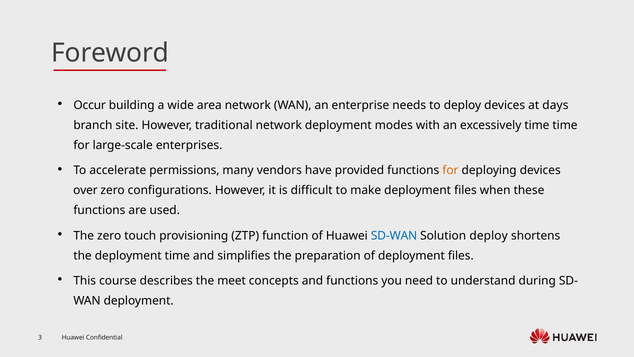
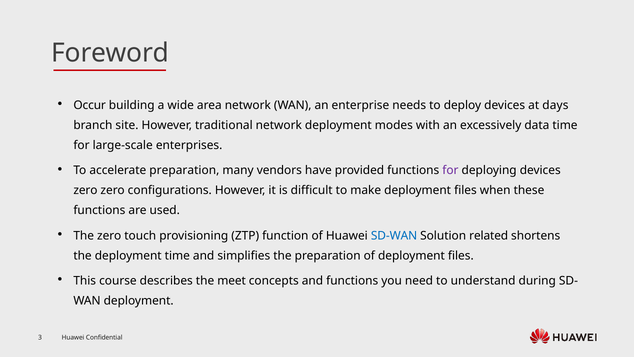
excessively time: time -> data
accelerate permissions: permissions -> preparation
for at (450, 170) colour: orange -> purple
over at (85, 190): over -> zero
Solution deploy: deploy -> related
